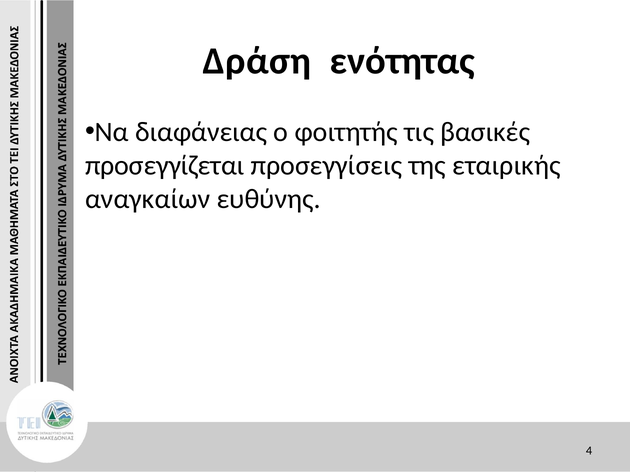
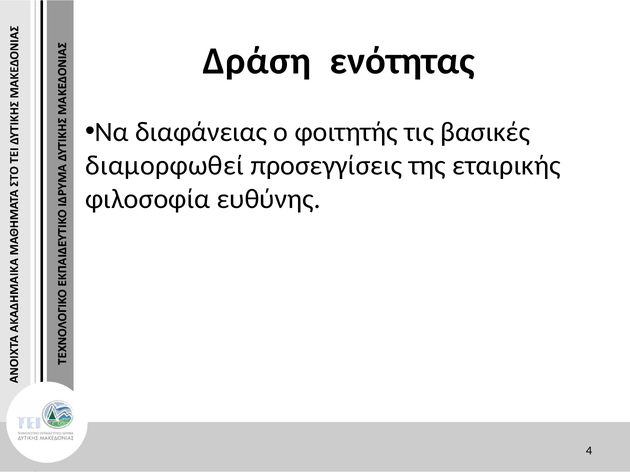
προσεγγίζεται: προσεγγίζεται -> διαμορφωθεί
αναγκαίων: αναγκαίων -> φιλοσοφία
